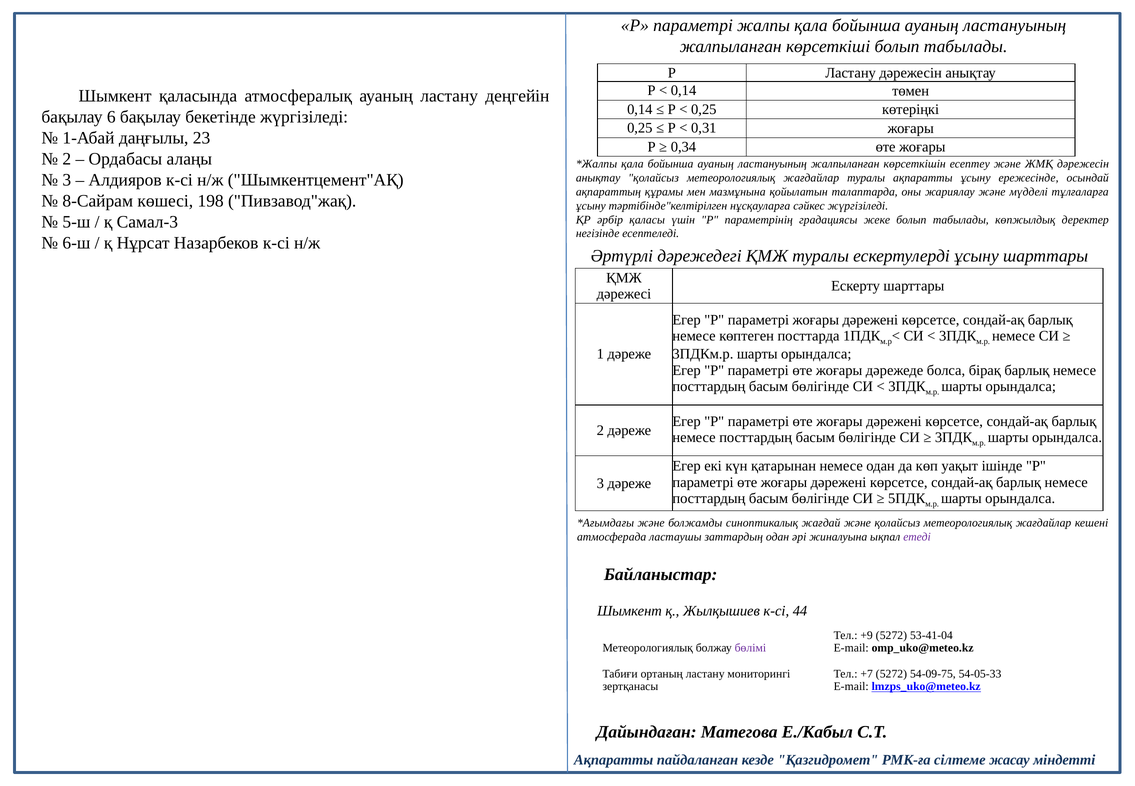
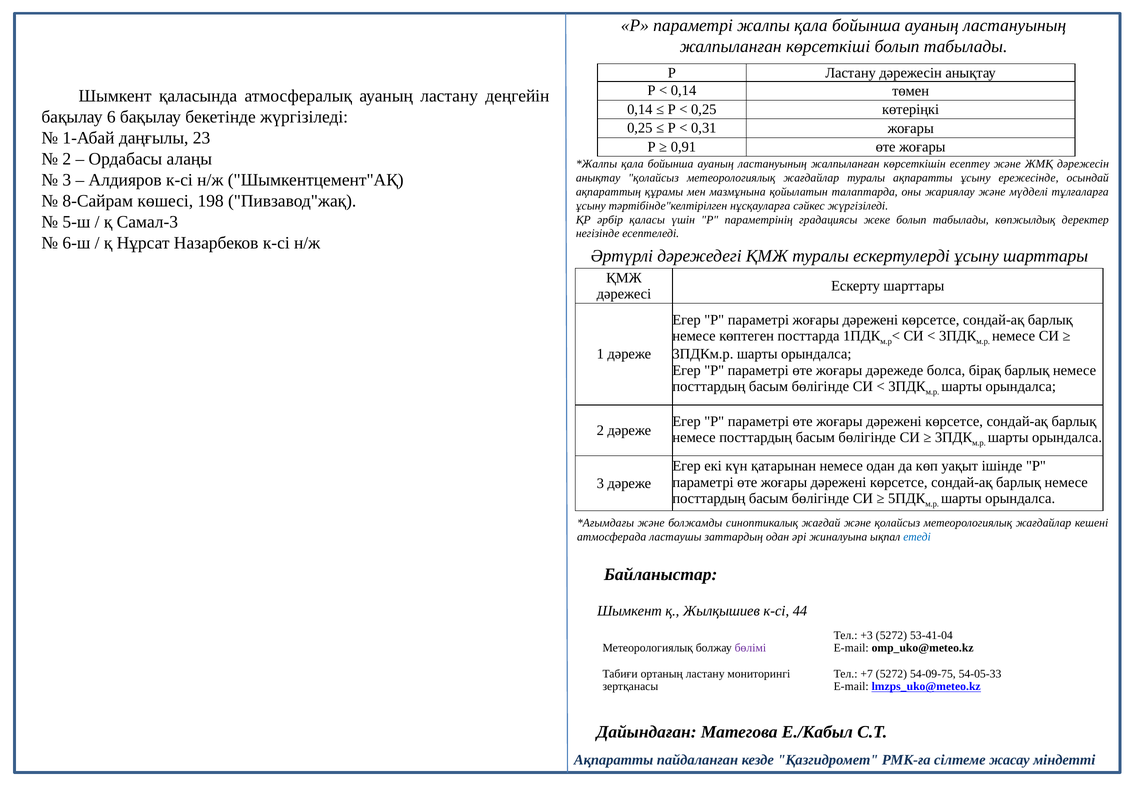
0,34: 0,34 -> 0,91
етеді colour: purple -> blue
+9: +9 -> +3
